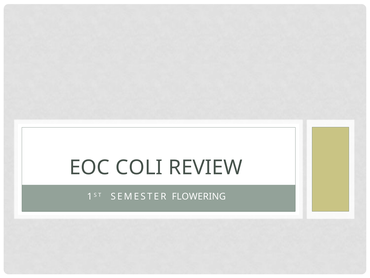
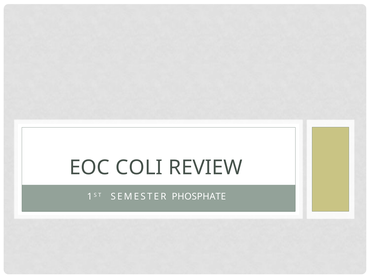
FLOWERING: FLOWERING -> PHOSPHATE
